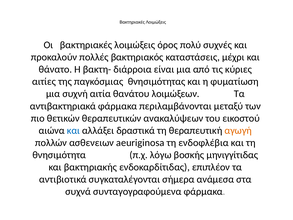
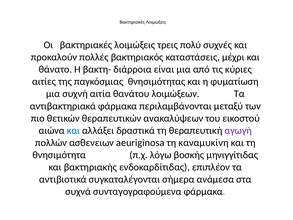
όρος: όρος -> τρεις
αγωγή colour: orange -> purple
ενδοφλέβια: ενδοφλέβια -> καναμυκίνη
